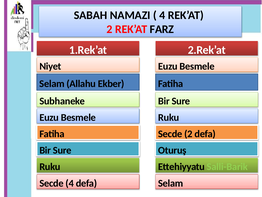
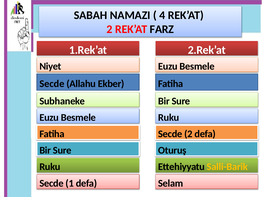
Selam at (52, 83): Selam -> Secde
Salli-Barik colour: light green -> yellow
Secde 4: 4 -> 1
